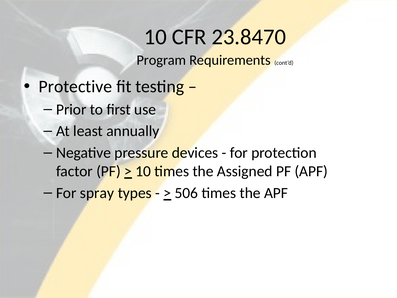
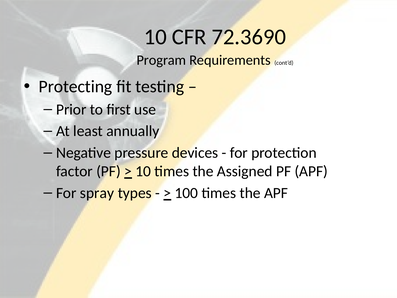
23.8470: 23.8470 -> 72.3690
Protective: Protective -> Protecting
506: 506 -> 100
